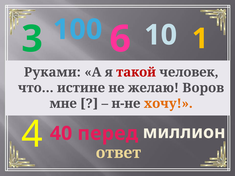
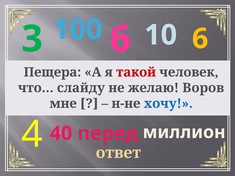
10 1: 1 -> 6
Руками: Руками -> Пещера
истине: истине -> слайду
хочу colour: orange -> blue
